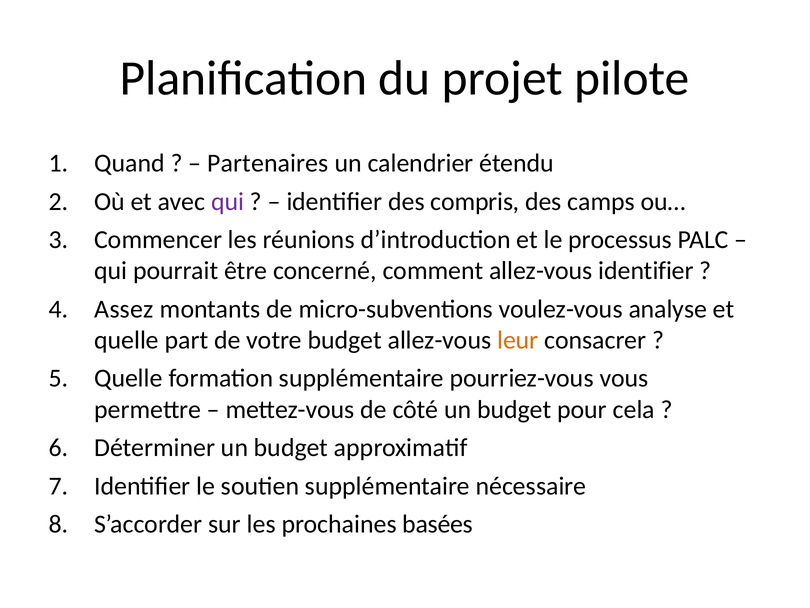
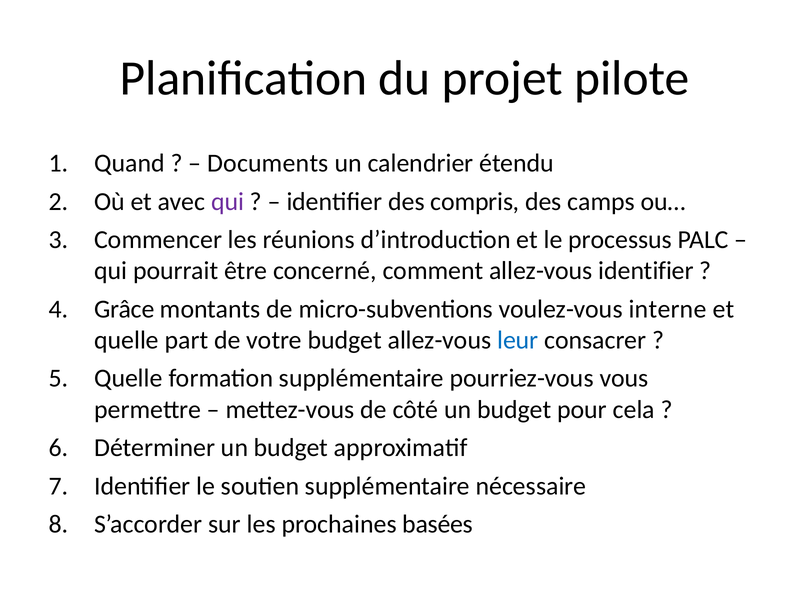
Partenaires: Partenaires -> Documents
Assez: Assez -> Grâce
analyse: analyse -> interne
leur colour: orange -> blue
